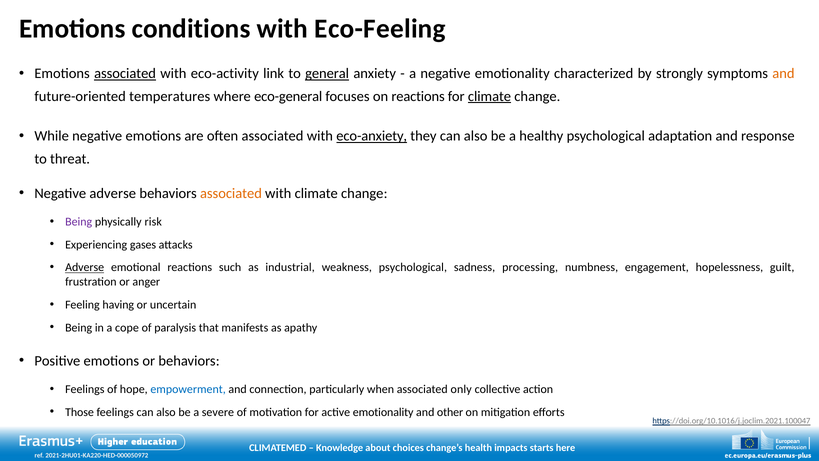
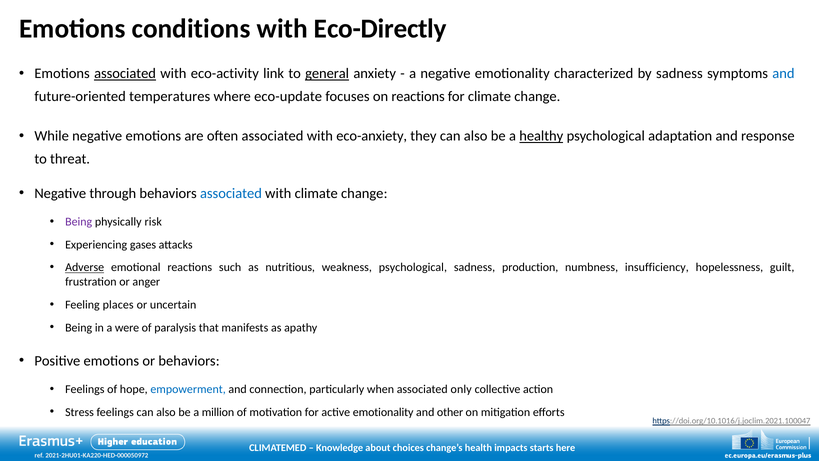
Eco-Feeling: Eco-Feeling -> Eco-Directly
by strongly: strongly -> sadness
and at (783, 74) colour: orange -> blue
eco-general: eco-general -> eco-update
climate at (490, 96) underline: present -> none
eco-anxiety underline: present -> none
healthy underline: none -> present
Negative adverse: adverse -> through
associated at (231, 193) colour: orange -> blue
industrial: industrial -> nutritious
processing: processing -> production
engagement: engagement -> insufficiency
having: having -> places
cope: cope -> were
Those: Those -> Stress
severe: severe -> million
